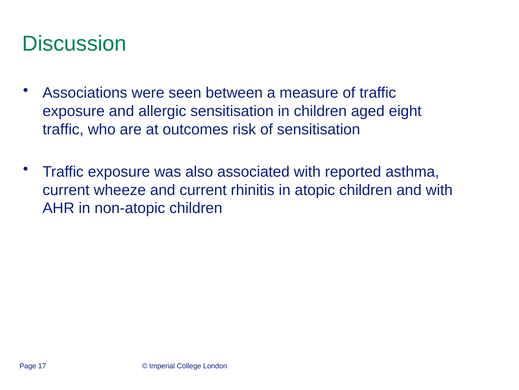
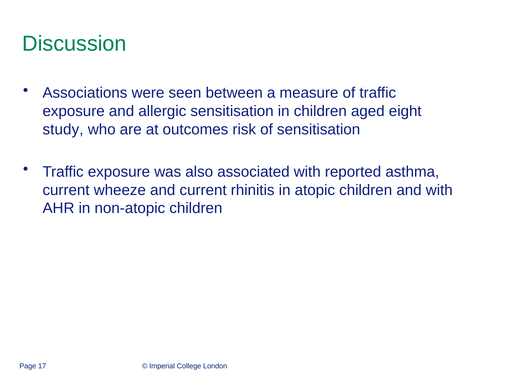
traffic at (63, 129): traffic -> study
